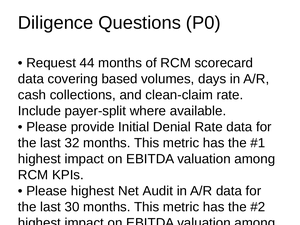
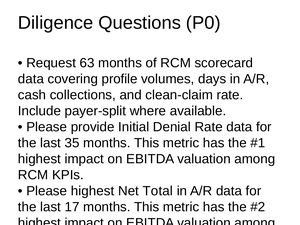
44: 44 -> 63
based: based -> profile
32: 32 -> 35
Audit: Audit -> Total
30: 30 -> 17
